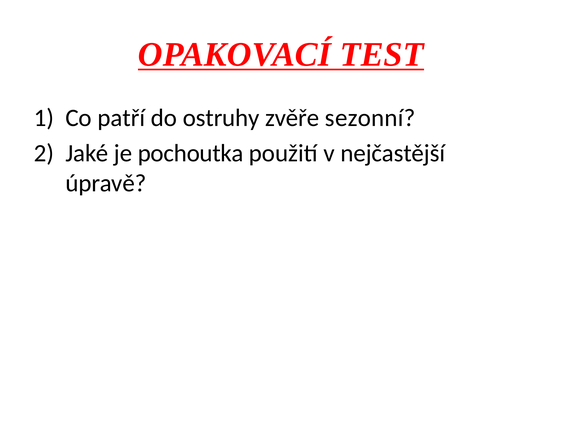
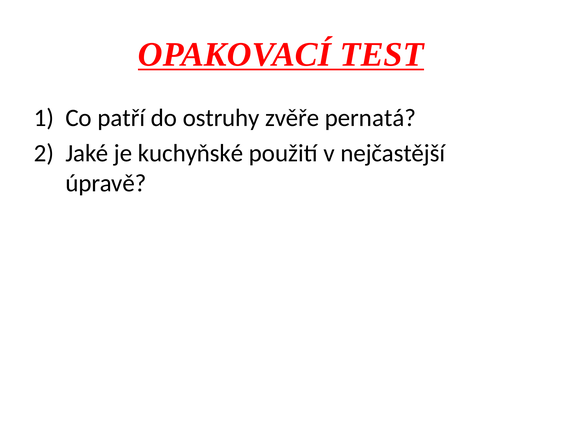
sezonní: sezonní -> pernatá
pochoutka: pochoutka -> kuchyňské
